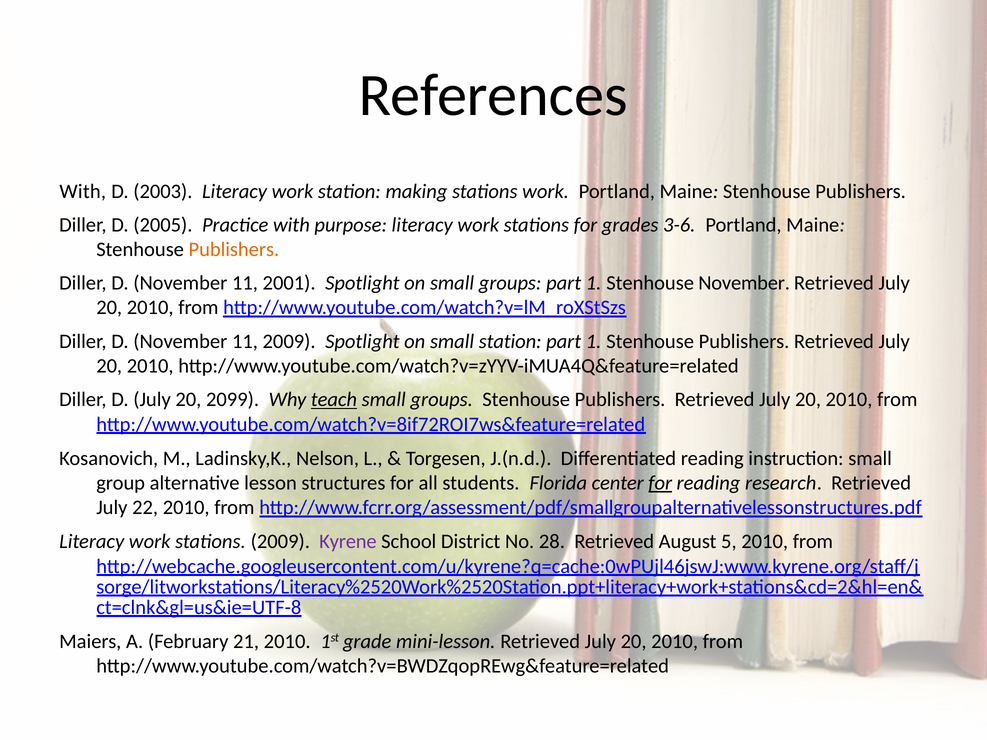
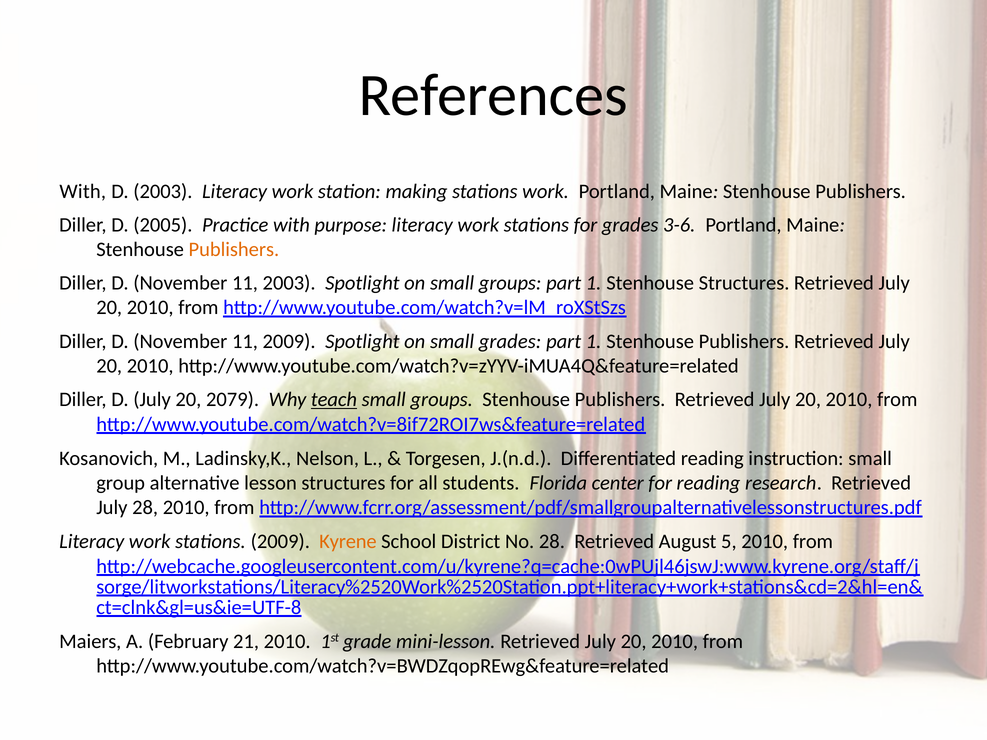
11 2001: 2001 -> 2003
Stenhouse November: November -> Structures
small station: station -> grades
2099: 2099 -> 2079
for at (660, 483) underline: present -> none
July 22: 22 -> 28
Kyrene colour: purple -> orange
